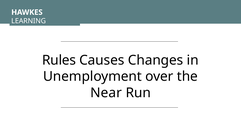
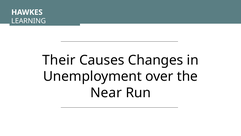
Rules: Rules -> Their
